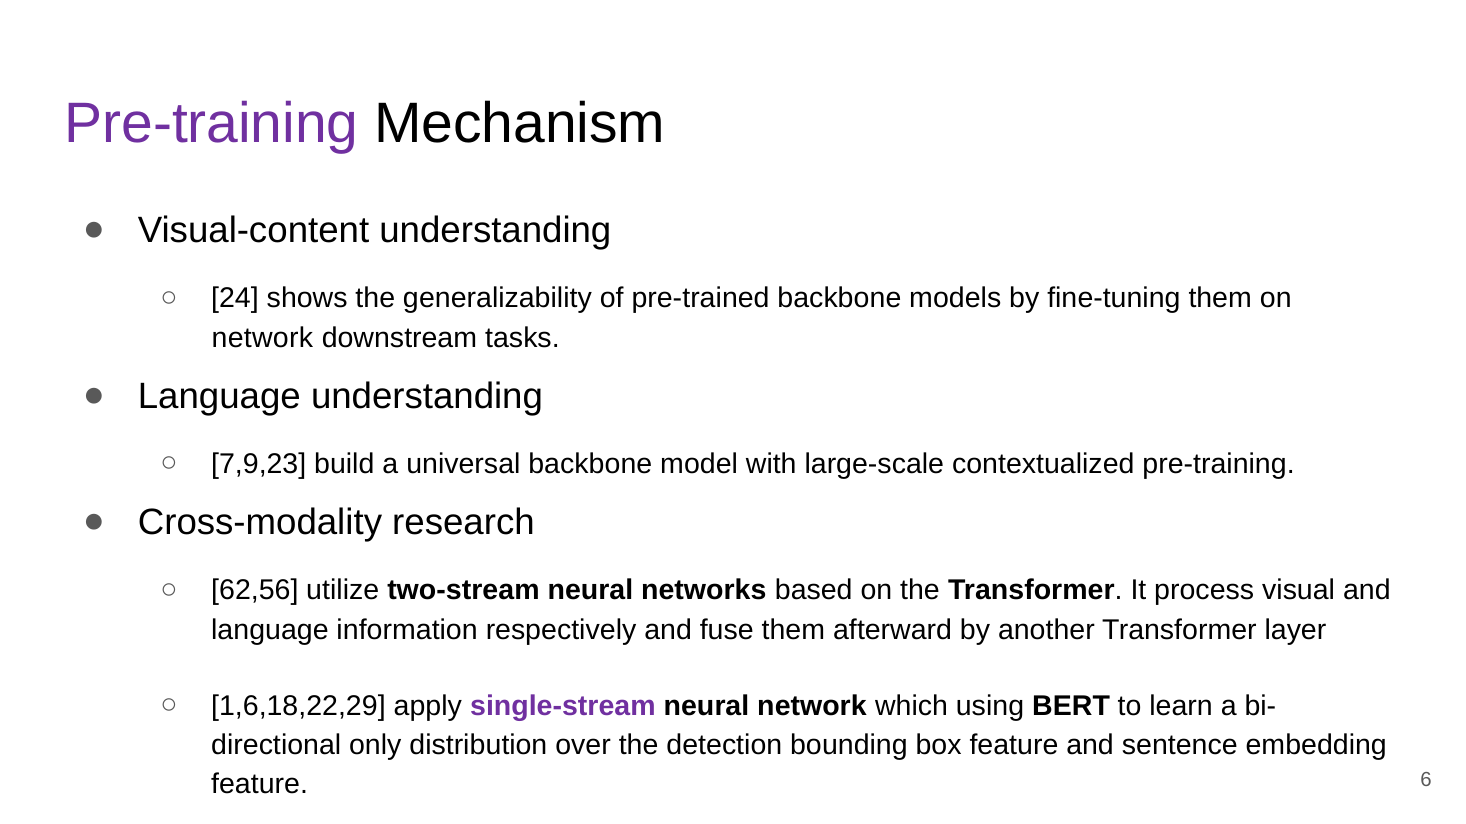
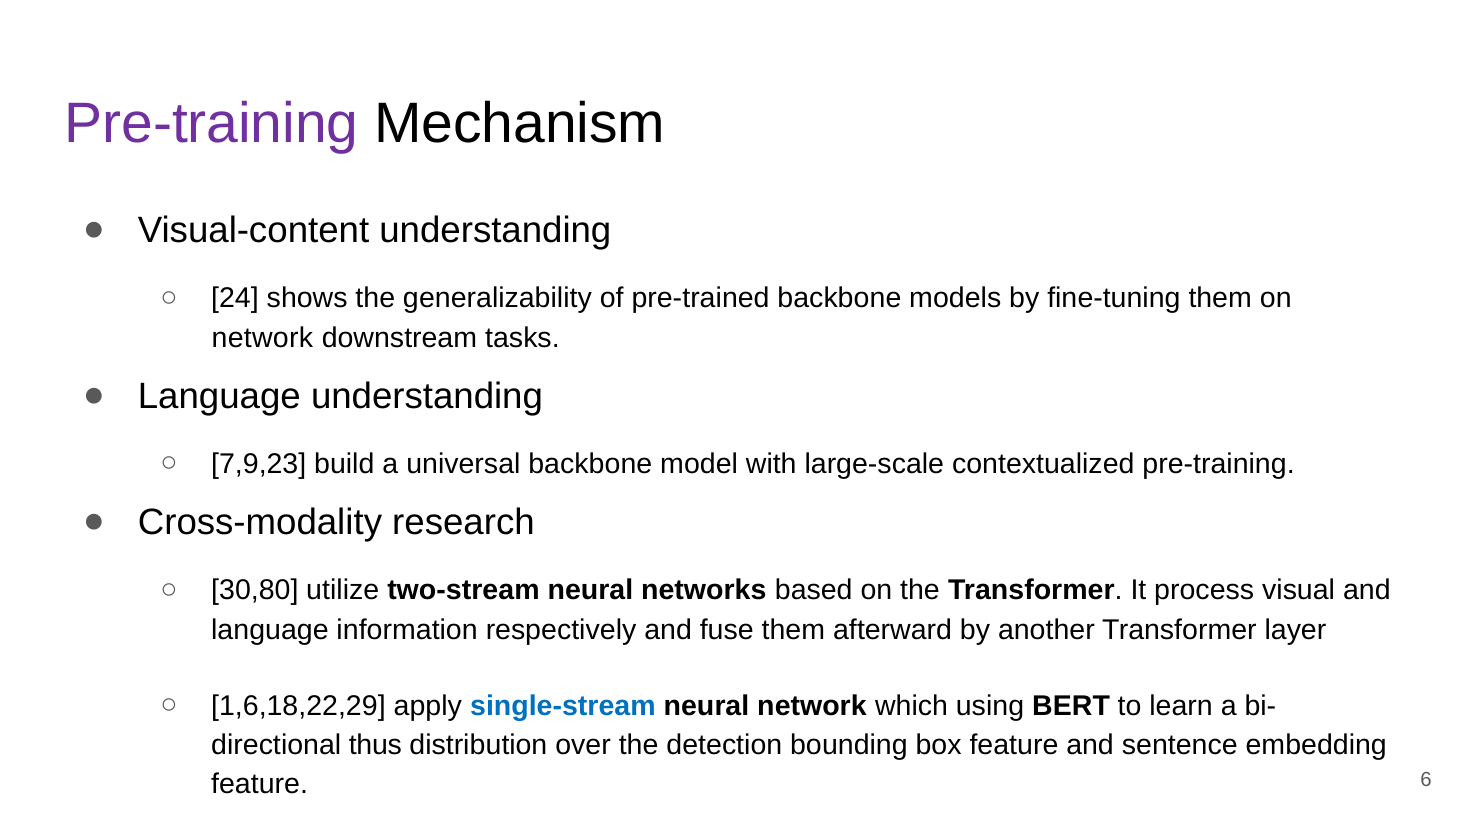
62,56: 62,56 -> 30,80
single-stream colour: purple -> blue
only: only -> thus
